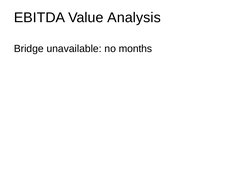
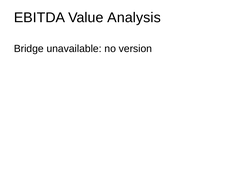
months: months -> version
